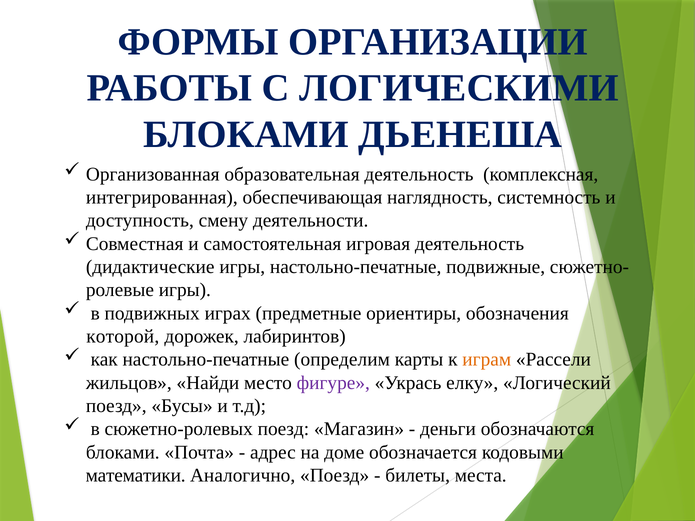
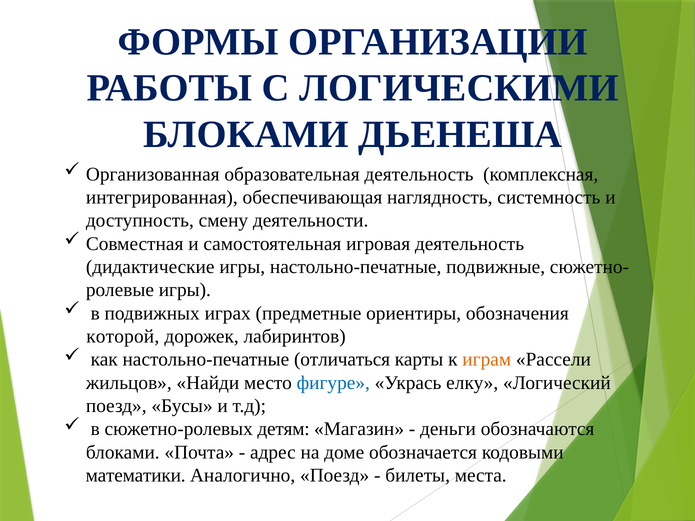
определим: определим -> отличаться
фигуре colour: purple -> blue
сюжетно-ролевых поезд: поезд -> детям
